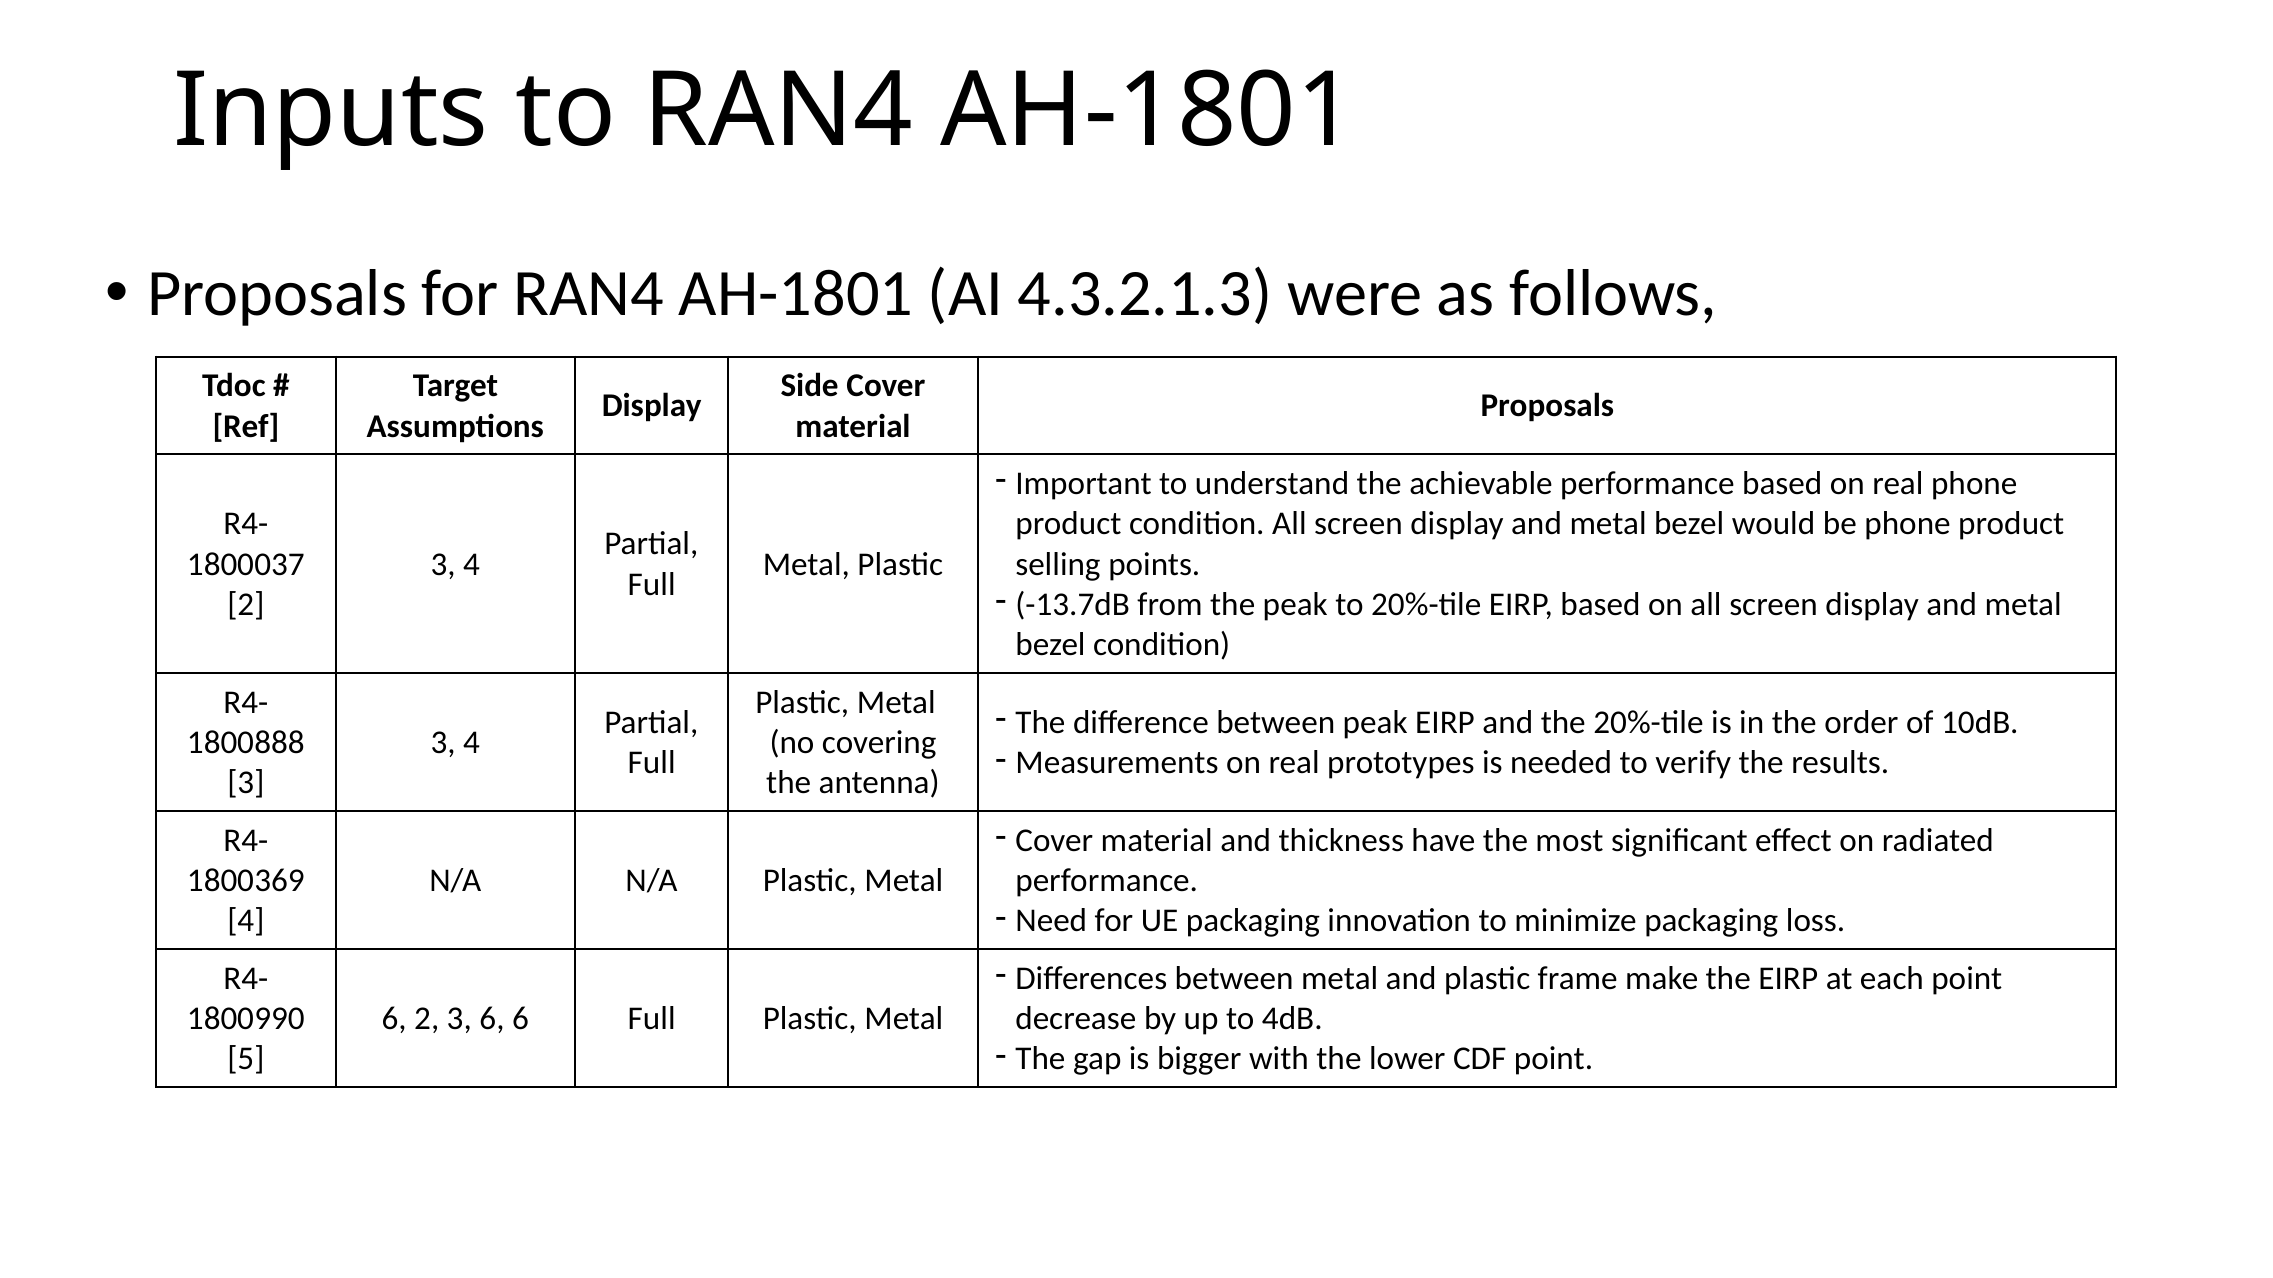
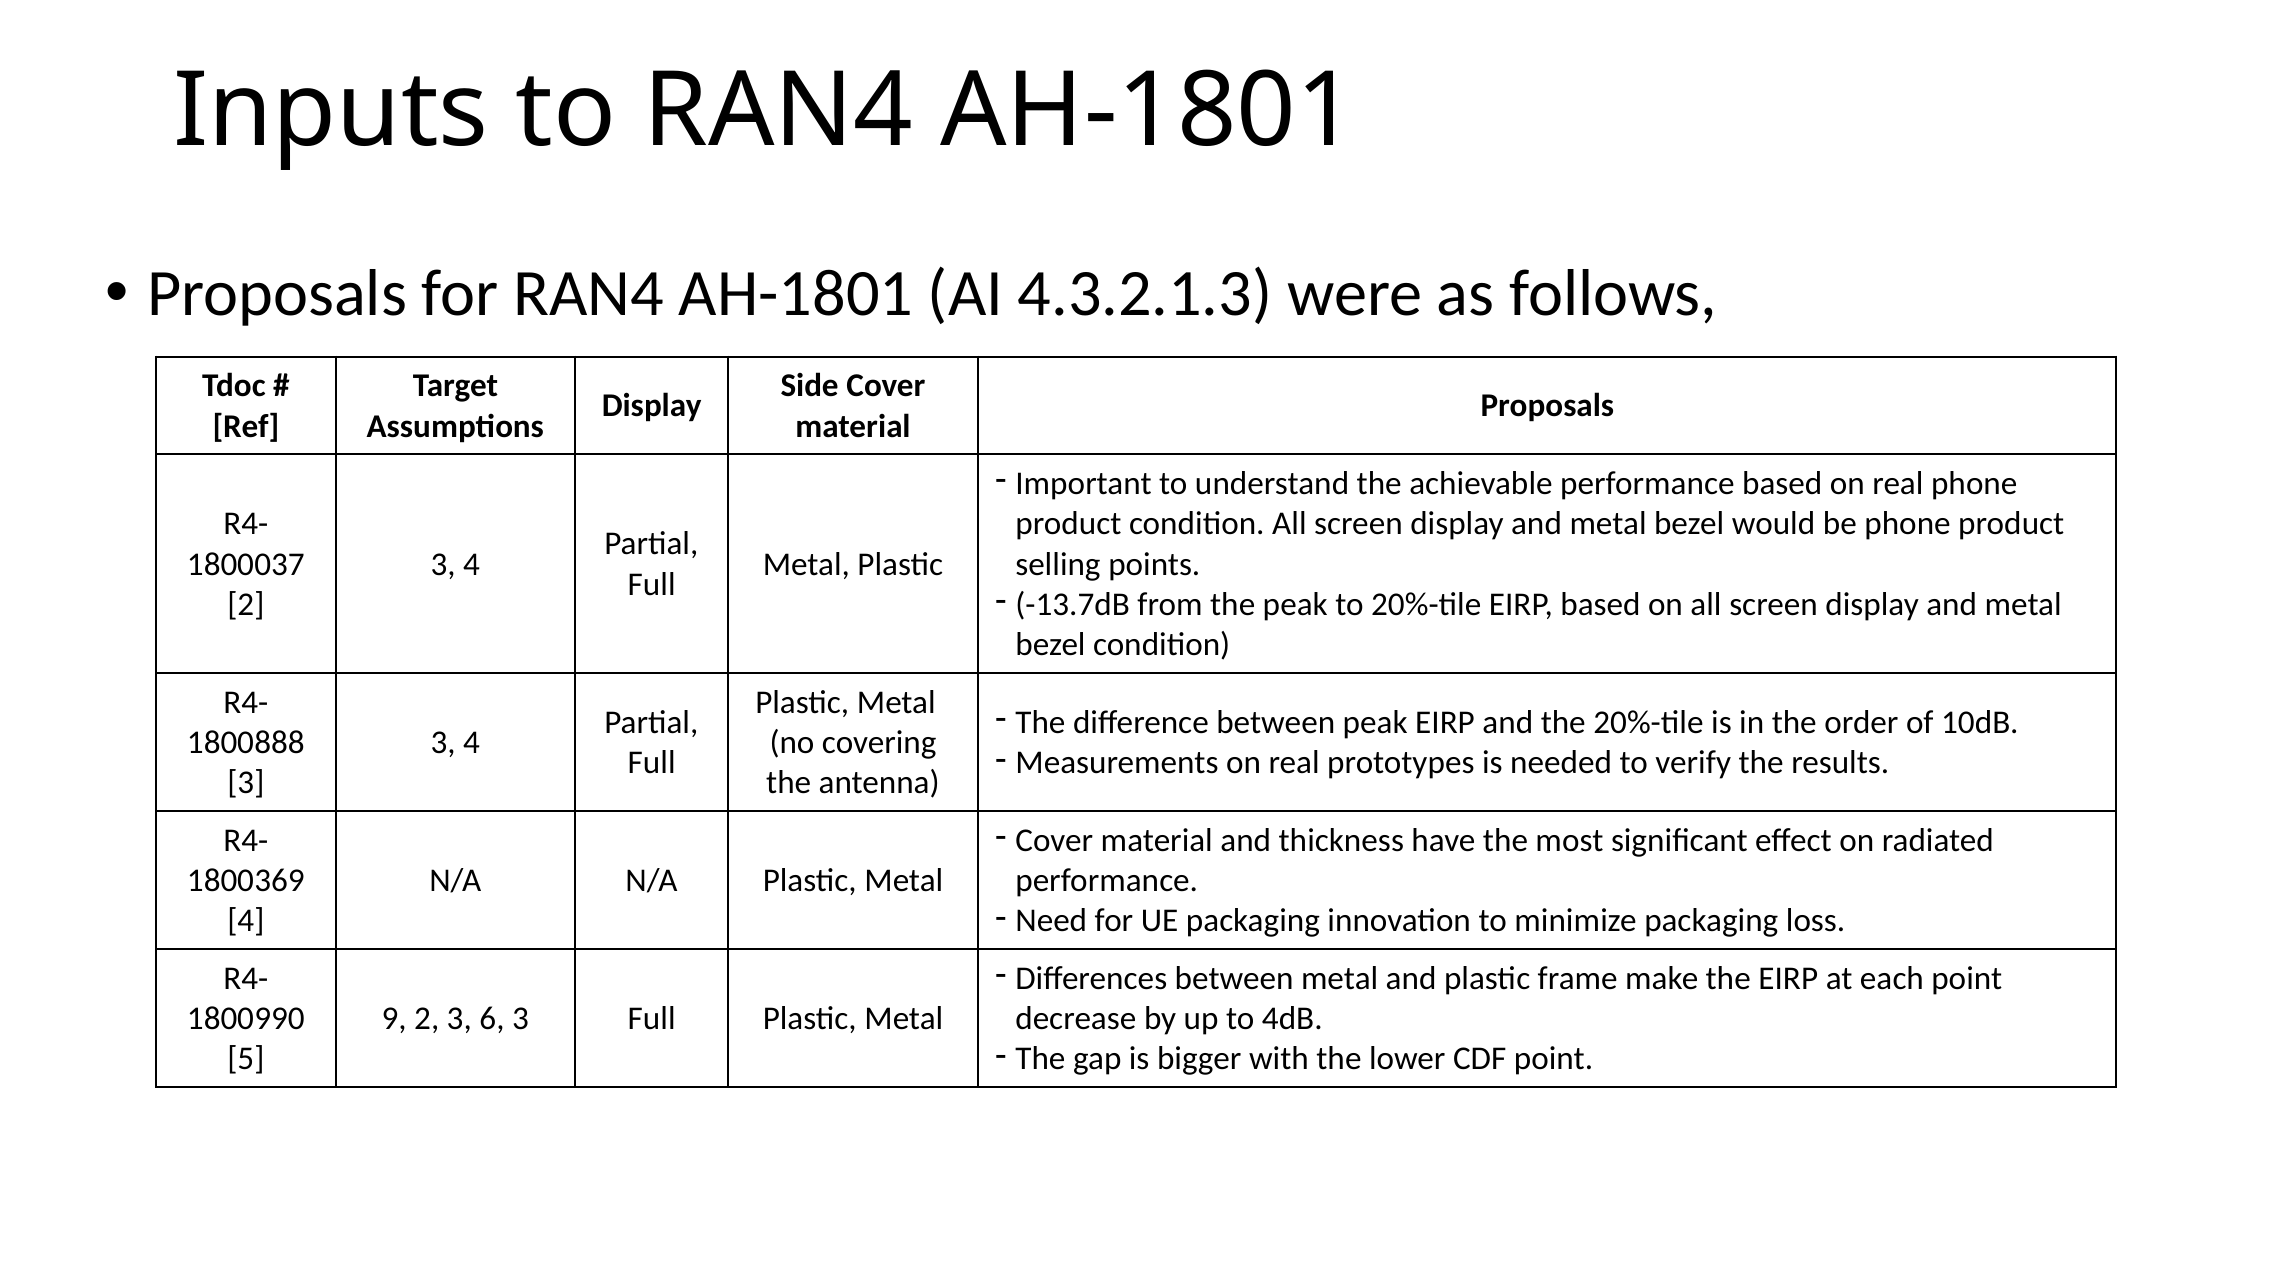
6 at (394, 1019): 6 -> 9
6 6: 6 -> 3
